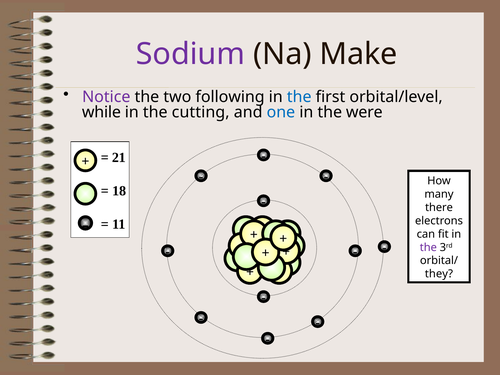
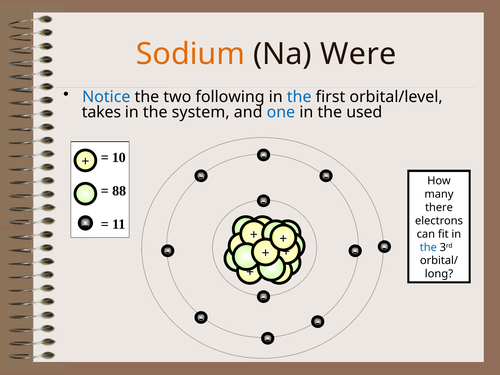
Sodium colour: purple -> orange
Make: Make -> Were
Notice colour: purple -> blue
while: while -> takes
cutting: cutting -> system
were: were -> used
21: 21 -> 10
18: 18 -> 88
the at (428, 247) colour: purple -> blue
they: they -> long
